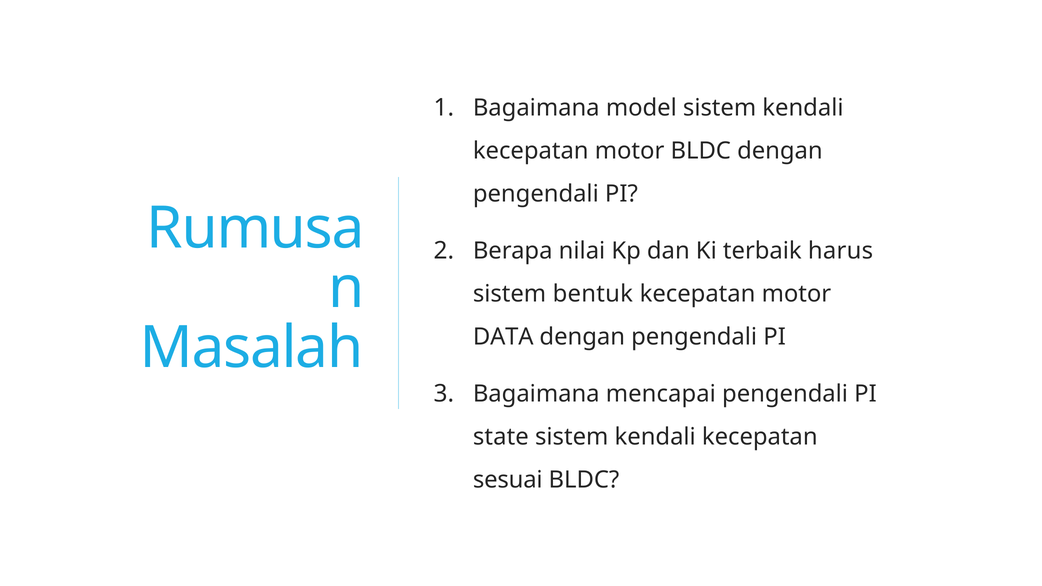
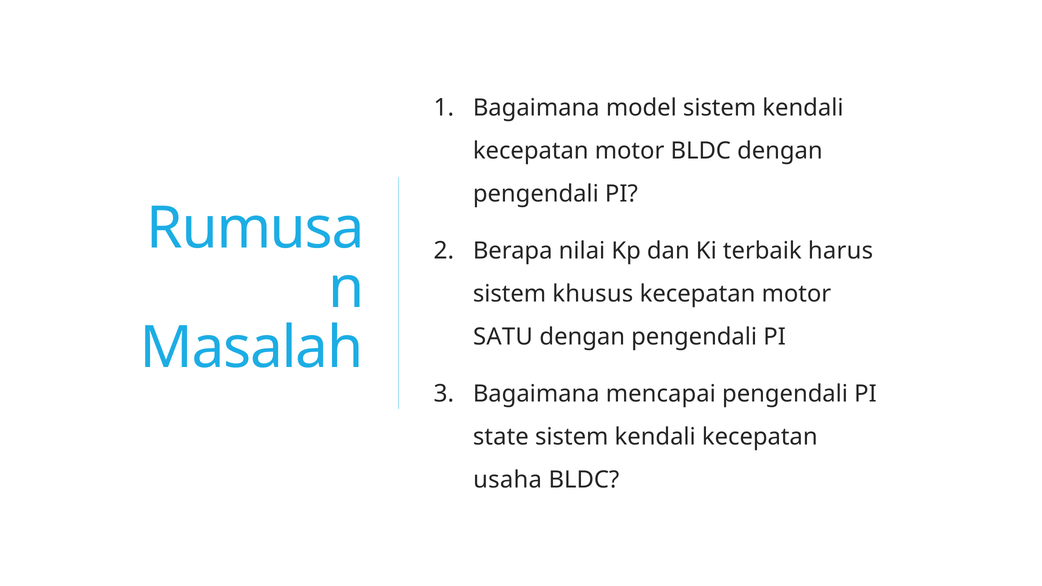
bentuk: bentuk -> khusus
DATA: DATA -> SATU
sesuai: sesuai -> usaha
